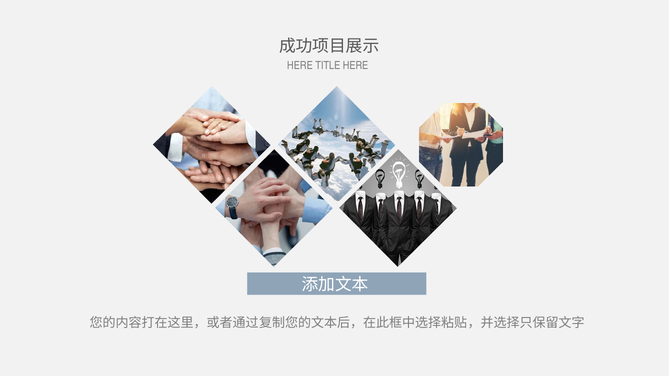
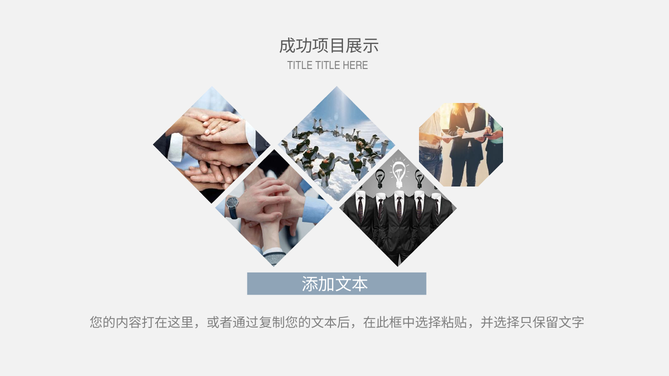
HERE at (300, 66): HERE -> TITLE
